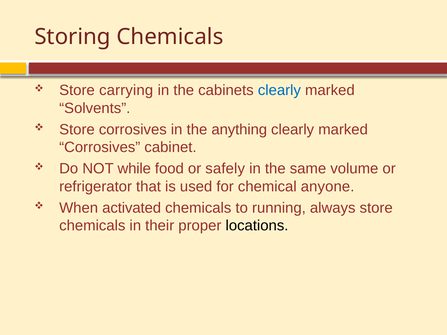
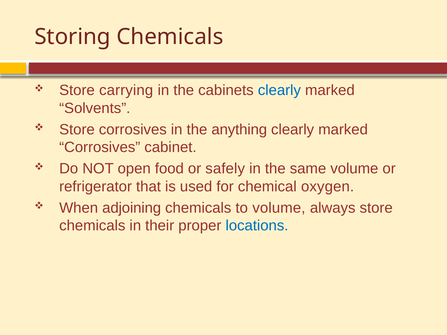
while: while -> open
anyone: anyone -> oxygen
activated: activated -> adjoining
to running: running -> volume
locations colour: black -> blue
